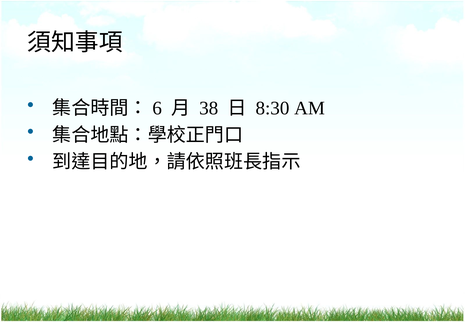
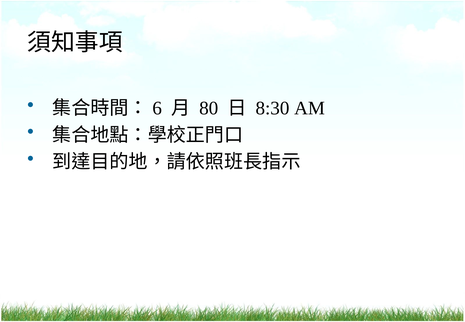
38: 38 -> 80
